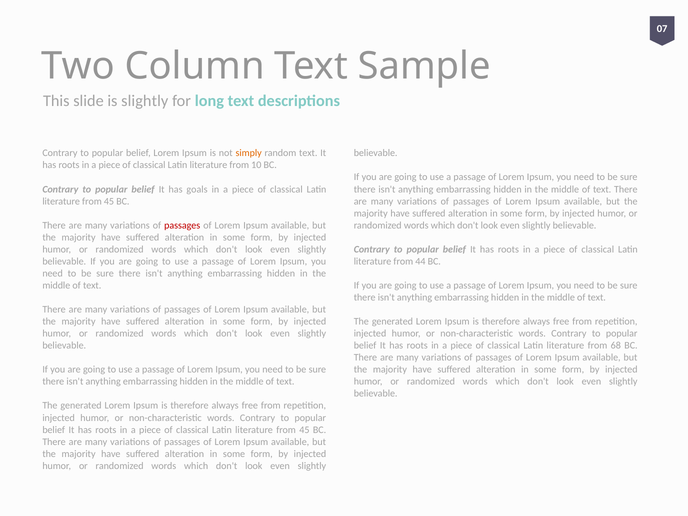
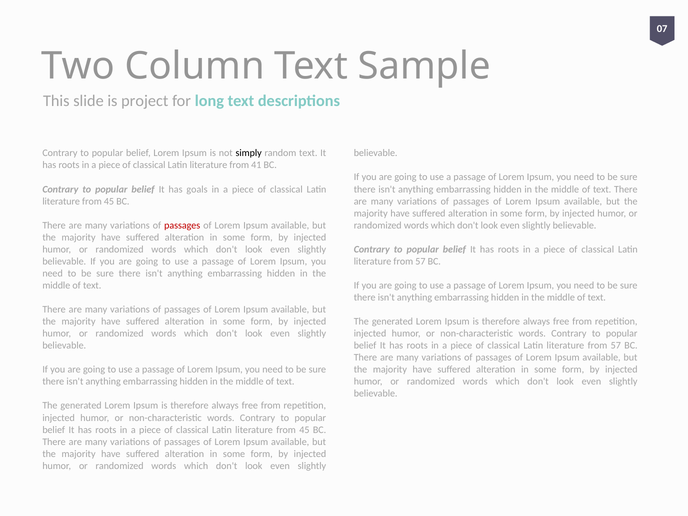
is slightly: slightly -> project
simply colour: orange -> black
10: 10 -> 41
44 at (420, 261): 44 -> 57
68 at (616, 346): 68 -> 57
